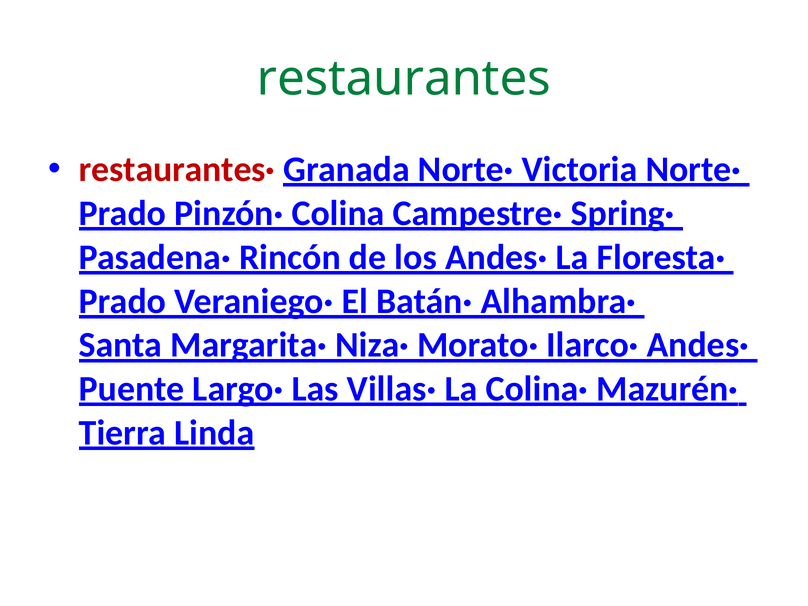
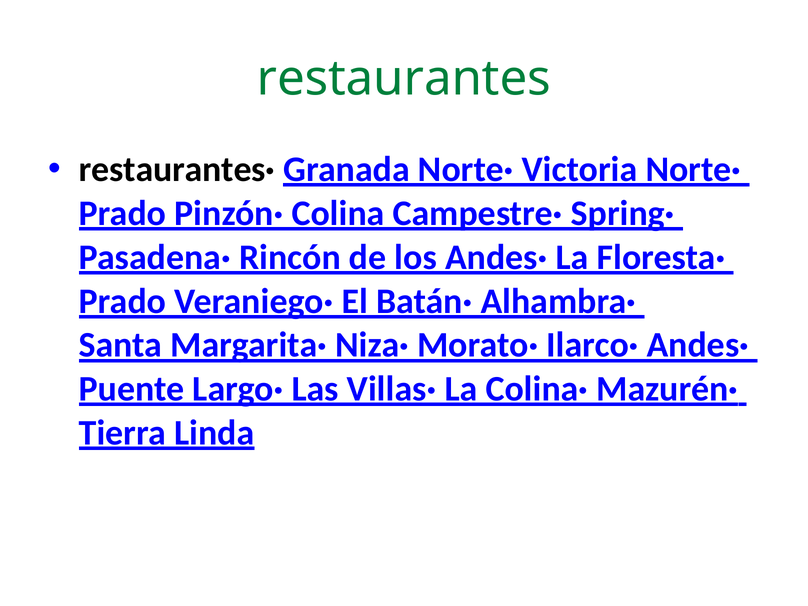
restaurantes· colour: red -> black
